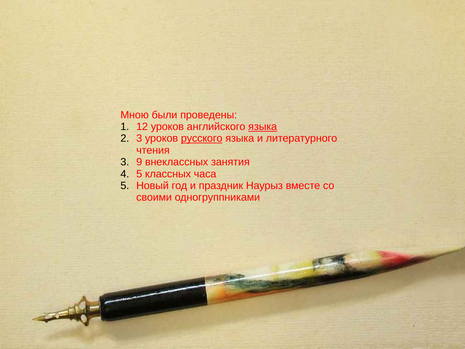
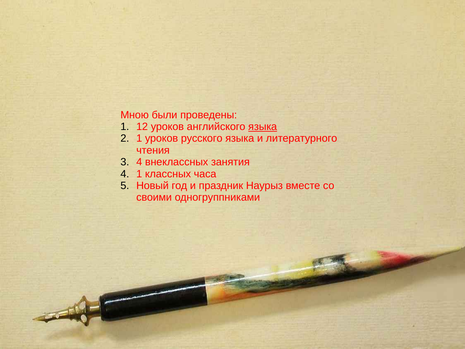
2 3: 3 -> 1
русского underline: present -> none
3 9: 9 -> 4
5 at (139, 174): 5 -> 1
